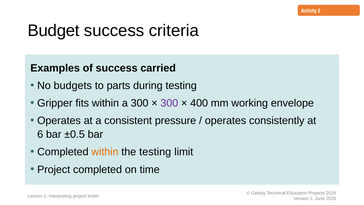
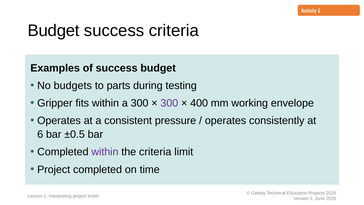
success carried: carried -> budget
within at (105, 152) colour: orange -> purple
the testing: testing -> criteria
